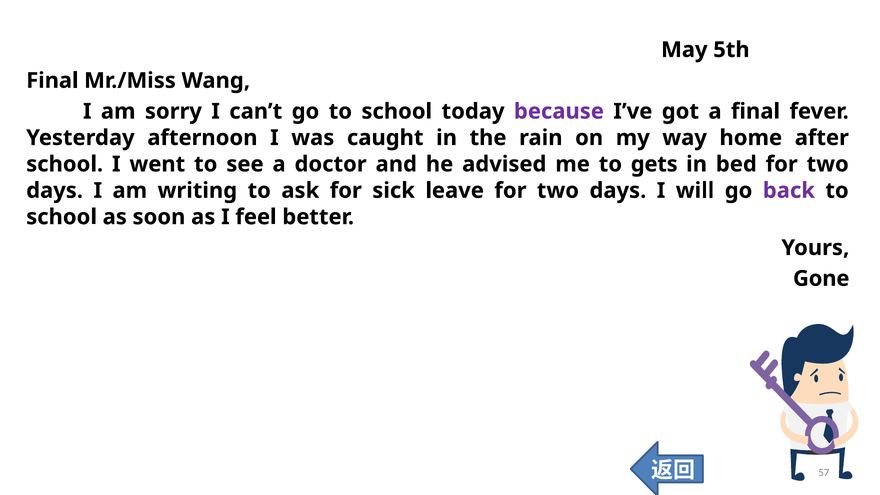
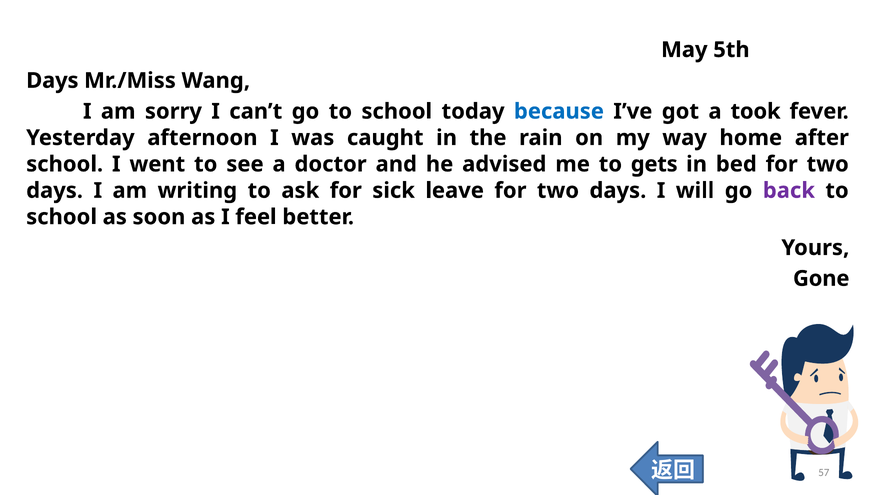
Final at (52, 81): Final -> Days
because colour: purple -> blue
a final: final -> took
